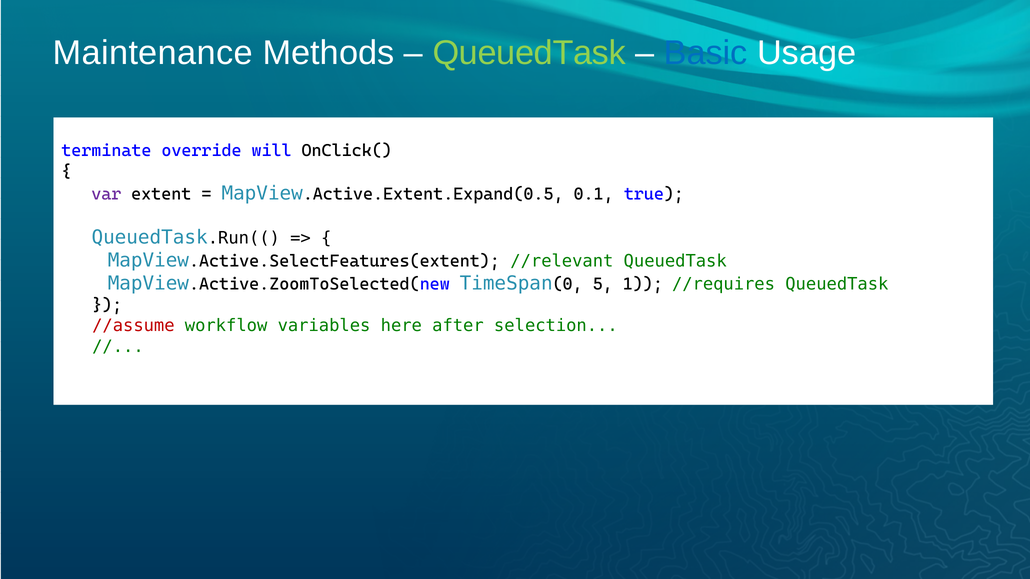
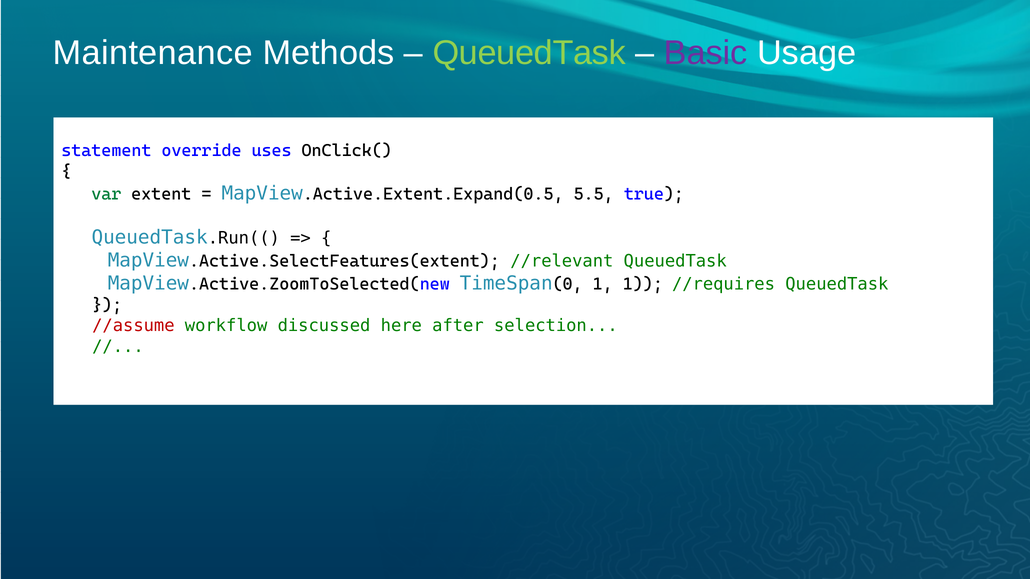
Basic colour: blue -> purple
terminate: terminate -> statement
will: will -> uses
var colour: purple -> green
0.1: 0.1 -> 5.5
TimeSpan(0 5: 5 -> 1
variables: variables -> discussed
